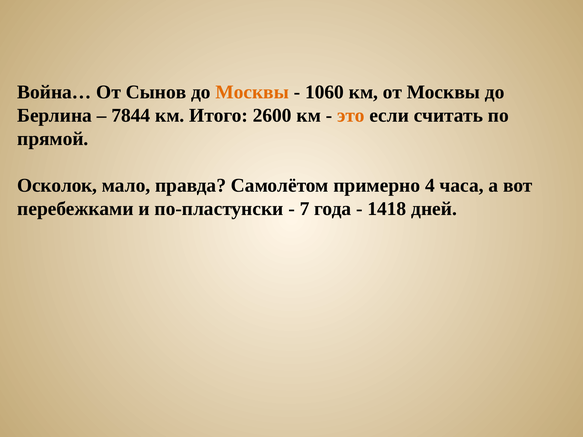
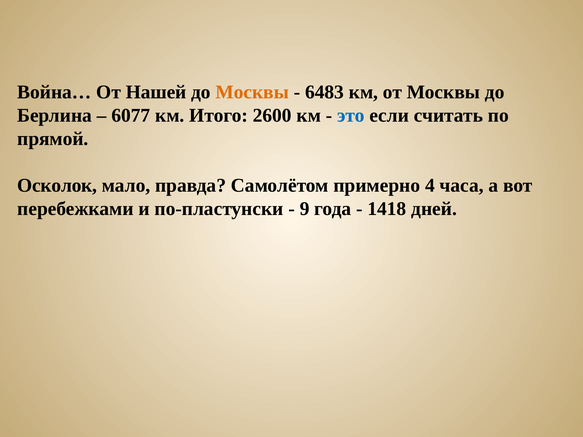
Сынов: Сынов -> Нашей
1060: 1060 -> 6483
7844: 7844 -> 6077
это colour: orange -> blue
7: 7 -> 9
